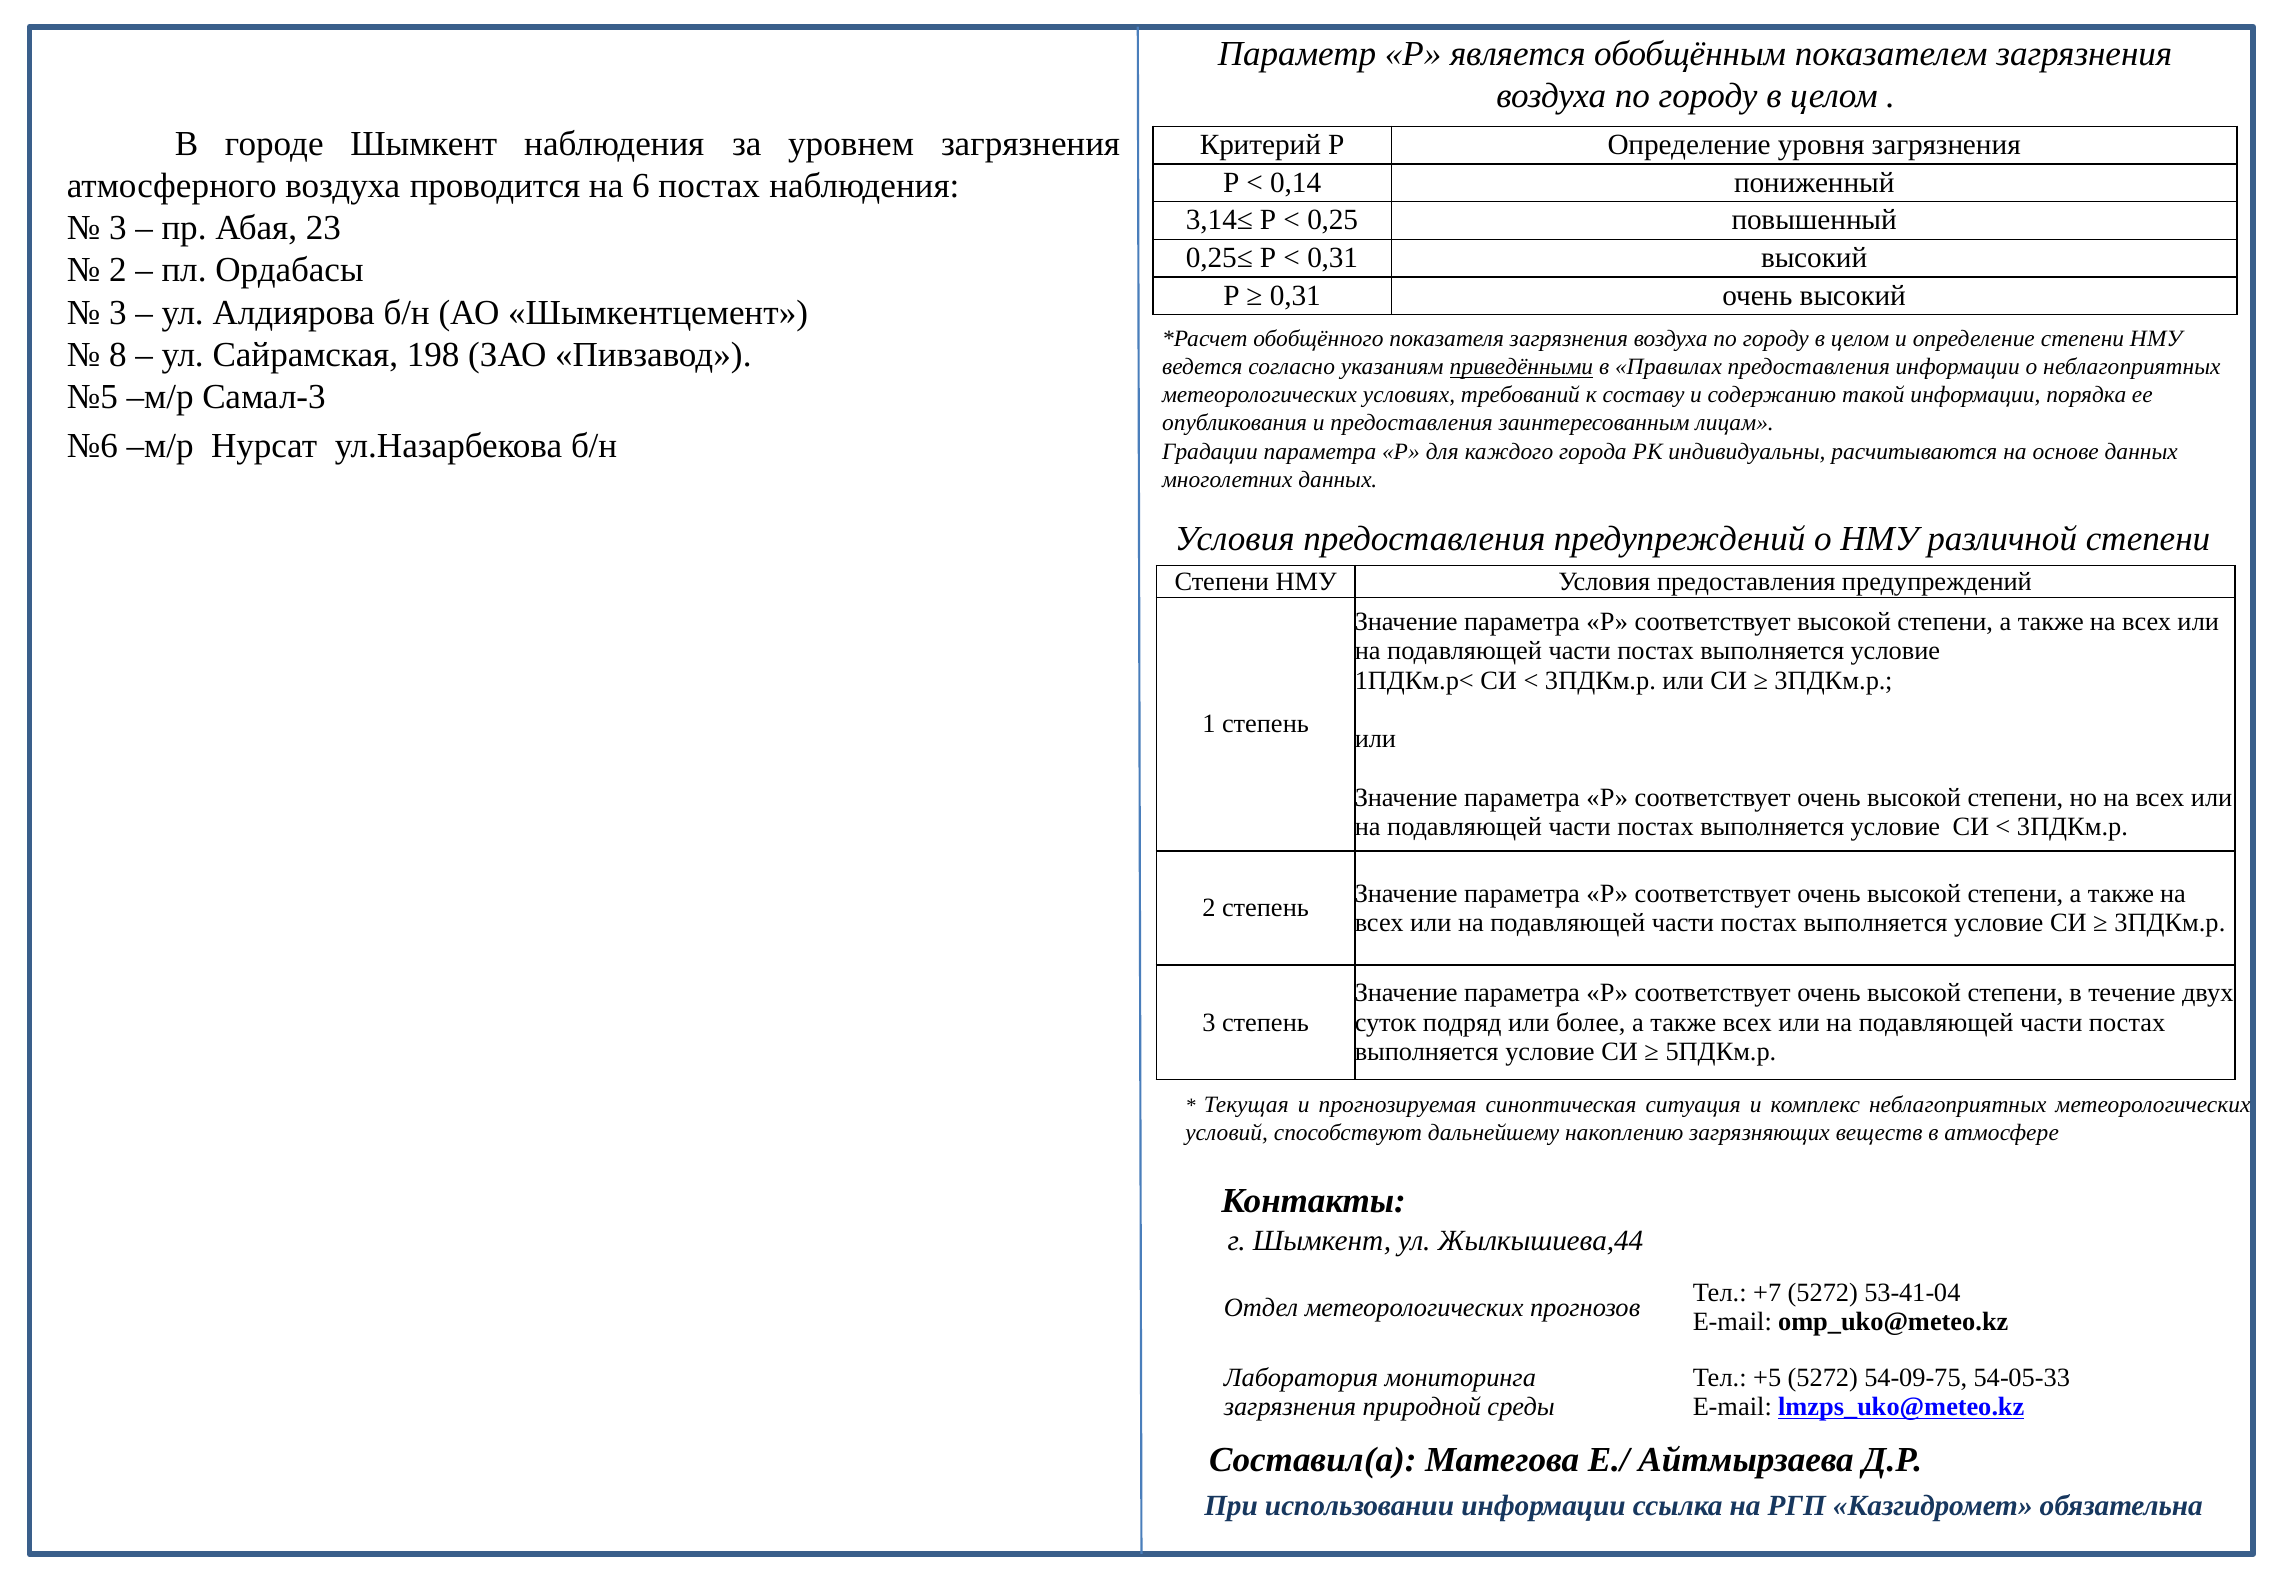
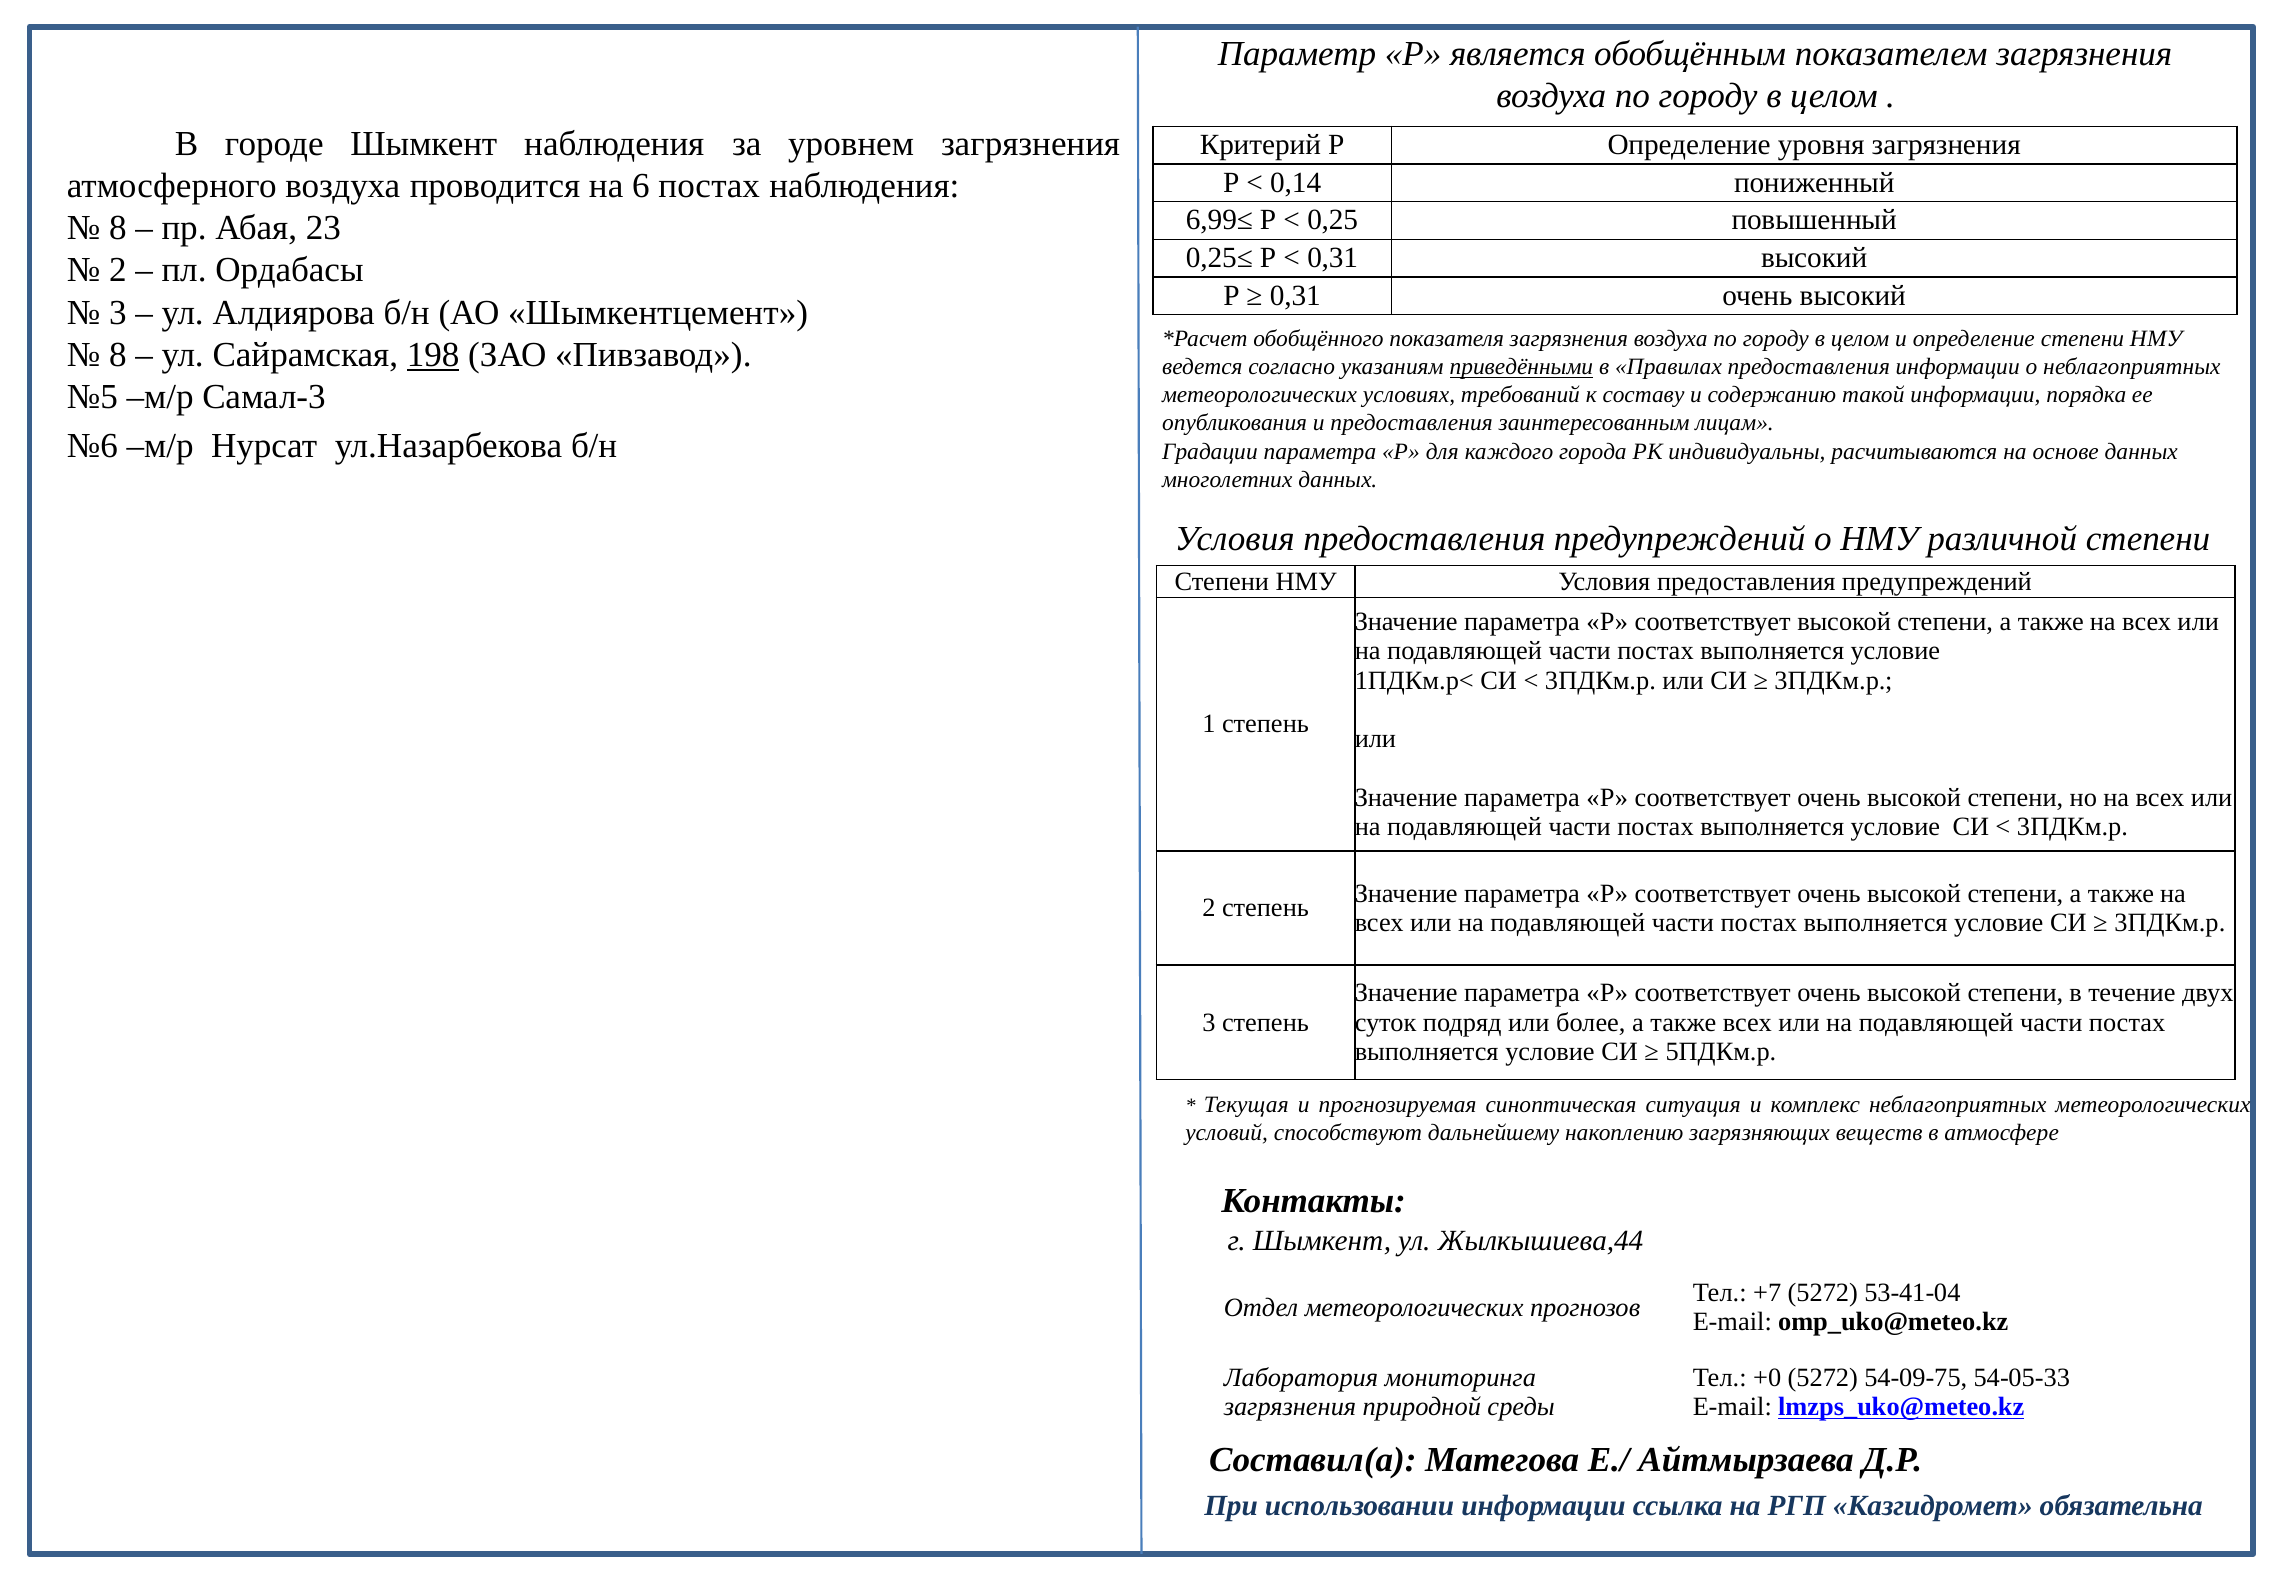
3,14≤: 3,14≤ -> 6,99≤
3 at (118, 228): 3 -> 8
198 underline: none -> present
+5: +5 -> +0
